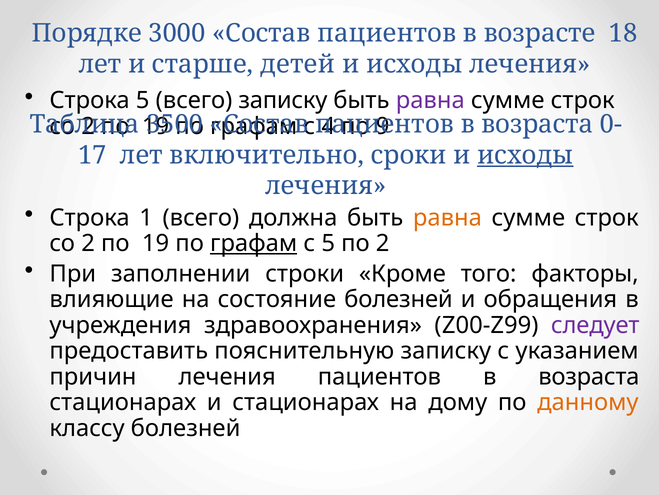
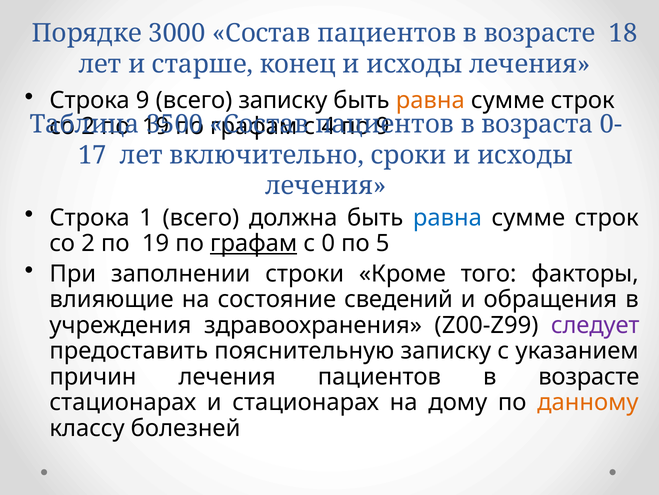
детей: детей -> конец
Строка 5: 5 -> 9
равна at (430, 100) colour: purple -> orange
исходы at (525, 155) underline: present -> none
равна at (447, 218) colour: orange -> blue
с 5: 5 -> 0
по 2: 2 -> 5
состояние болезней: болезней -> сведений
лечения пациентов в возраста: возраста -> возрасте
